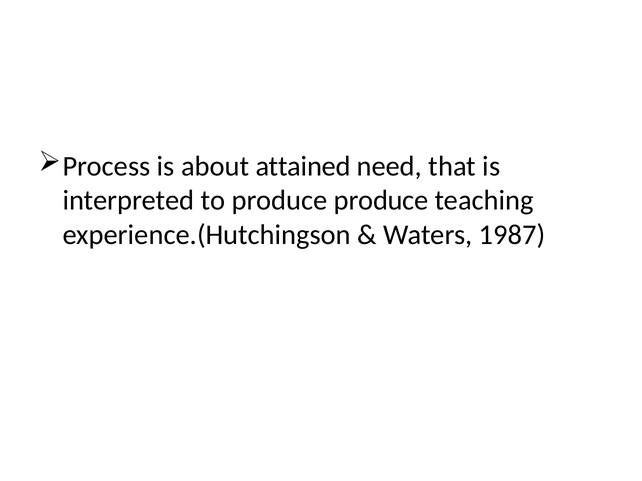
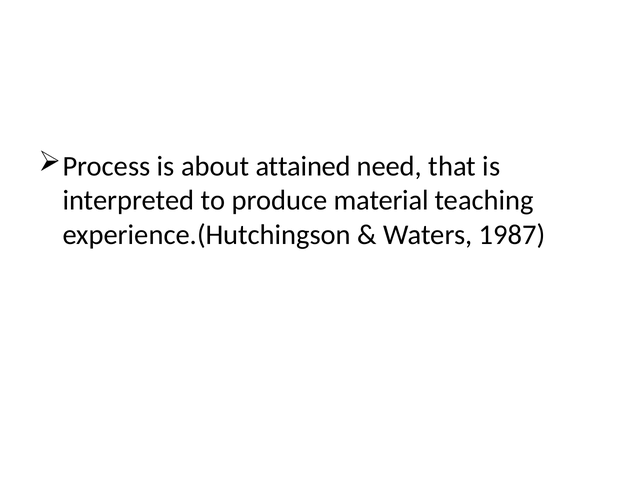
produce produce: produce -> material
